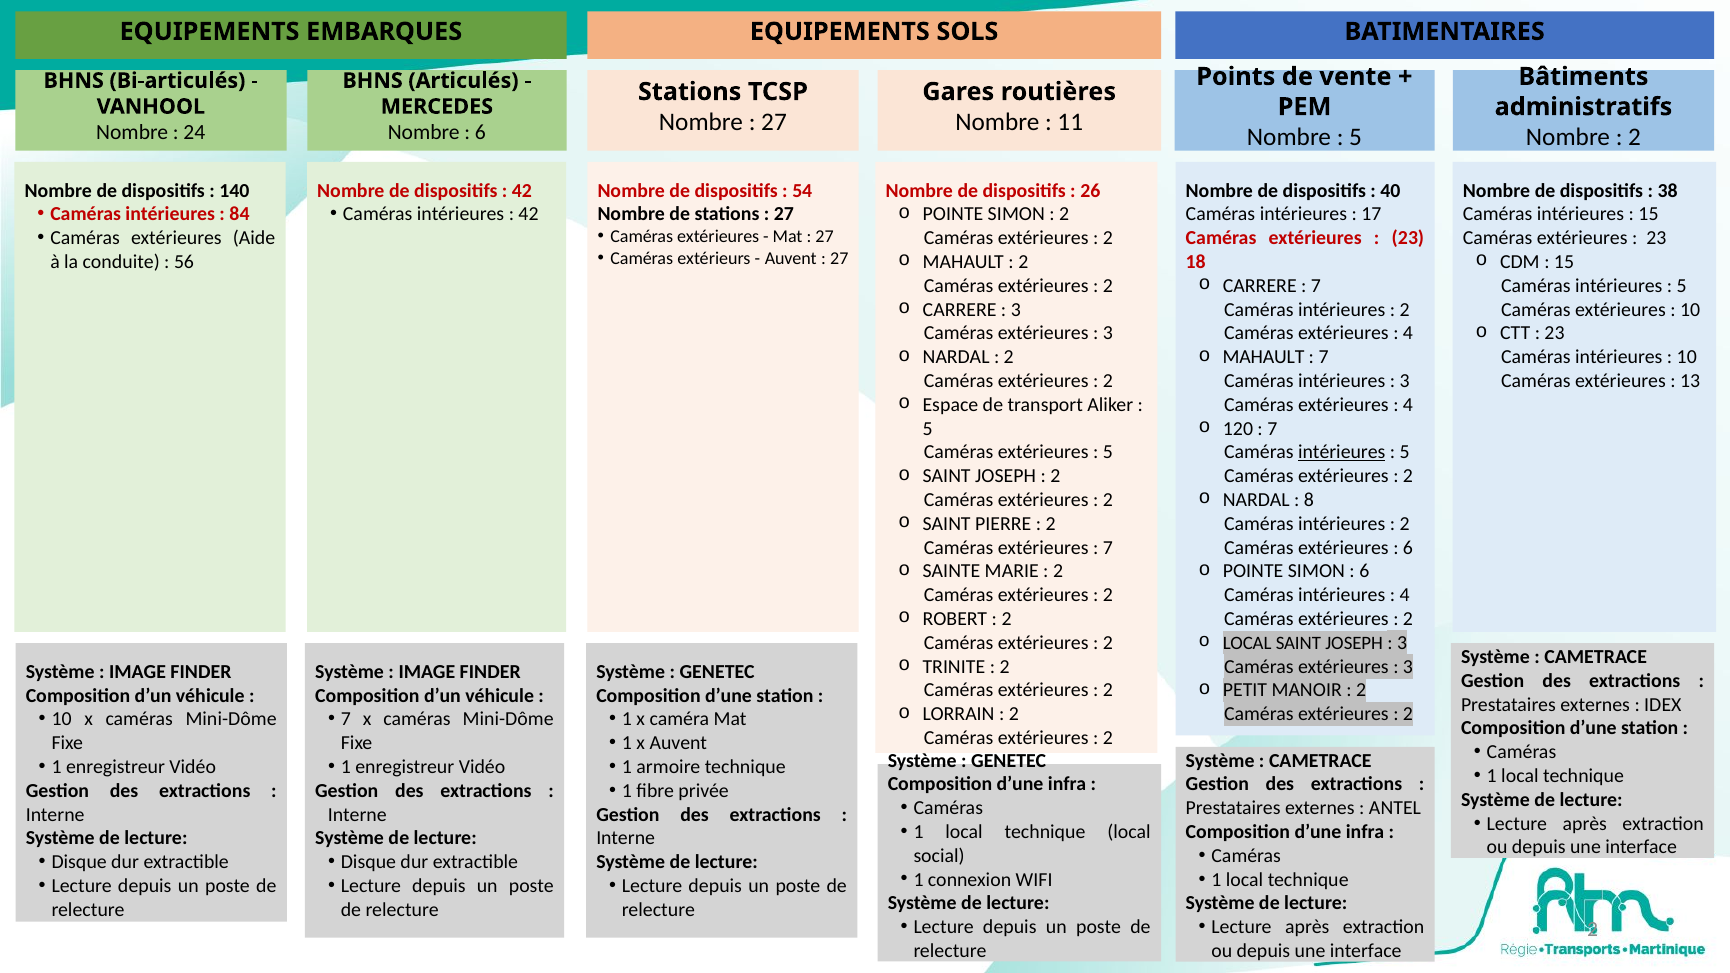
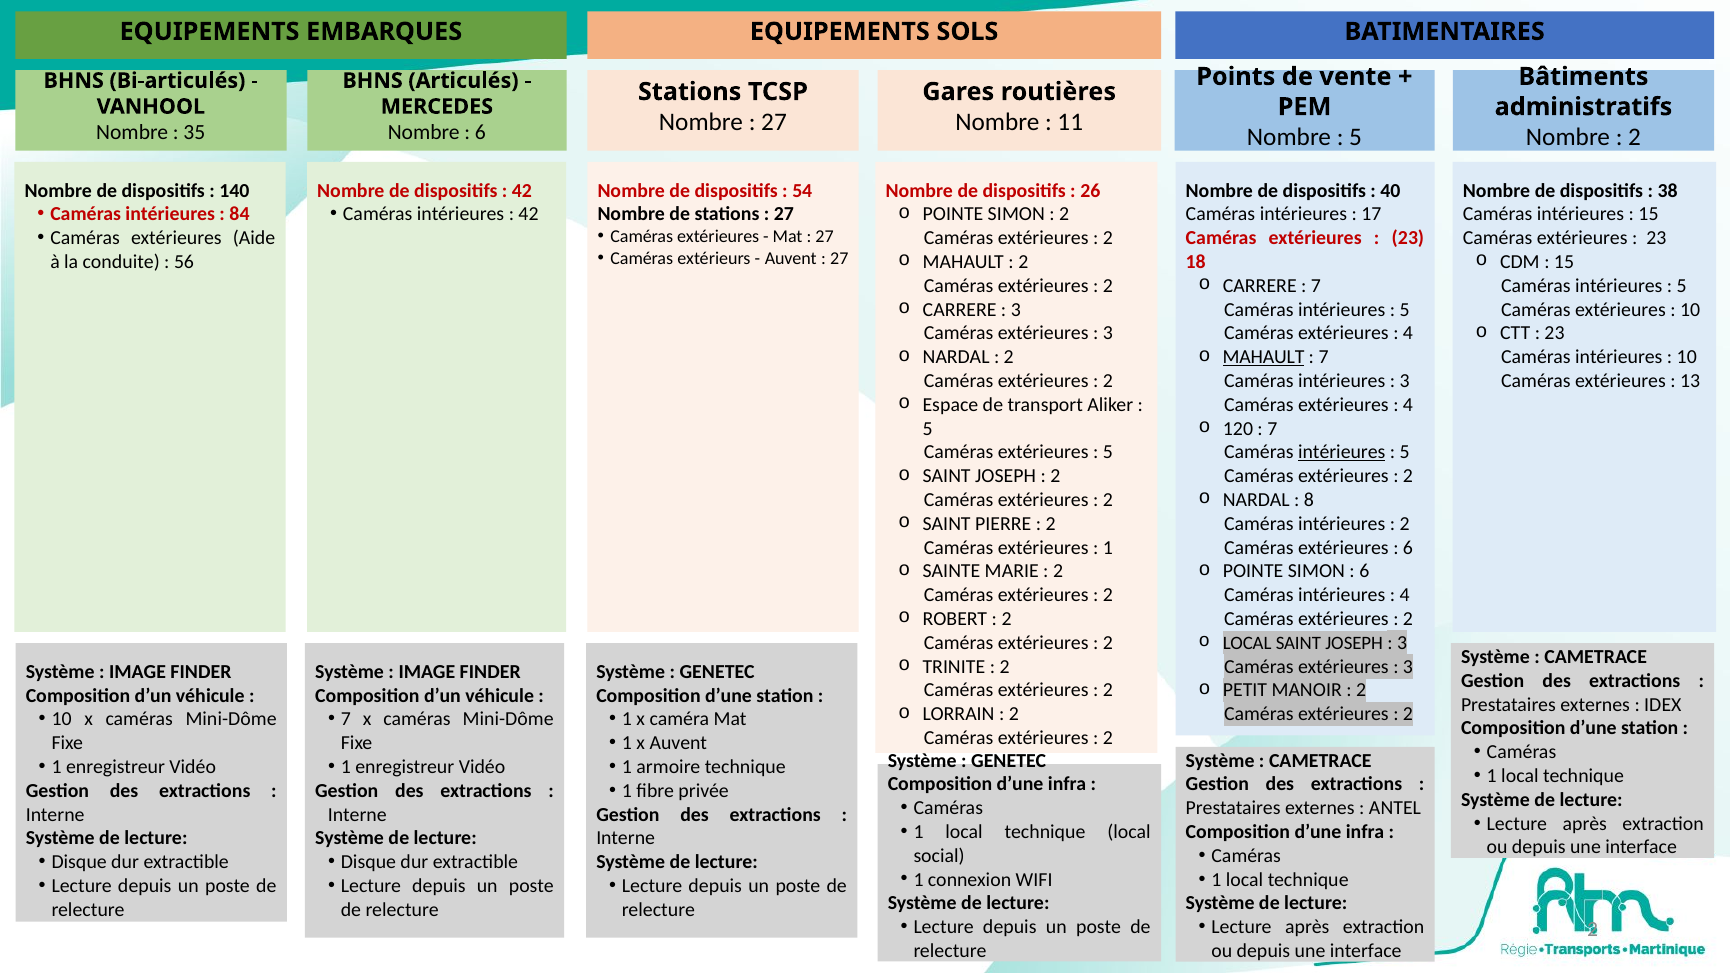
24: 24 -> 35
2 at (1405, 310): 2 -> 5
MAHAULT at (1264, 357) underline: none -> present
7 at (1108, 548): 7 -> 1
